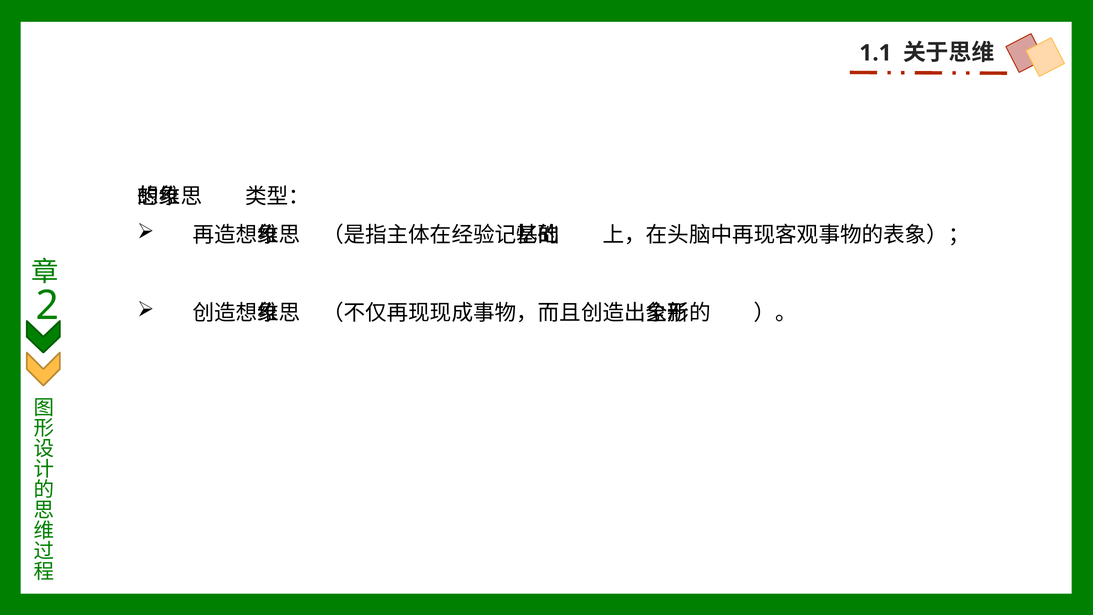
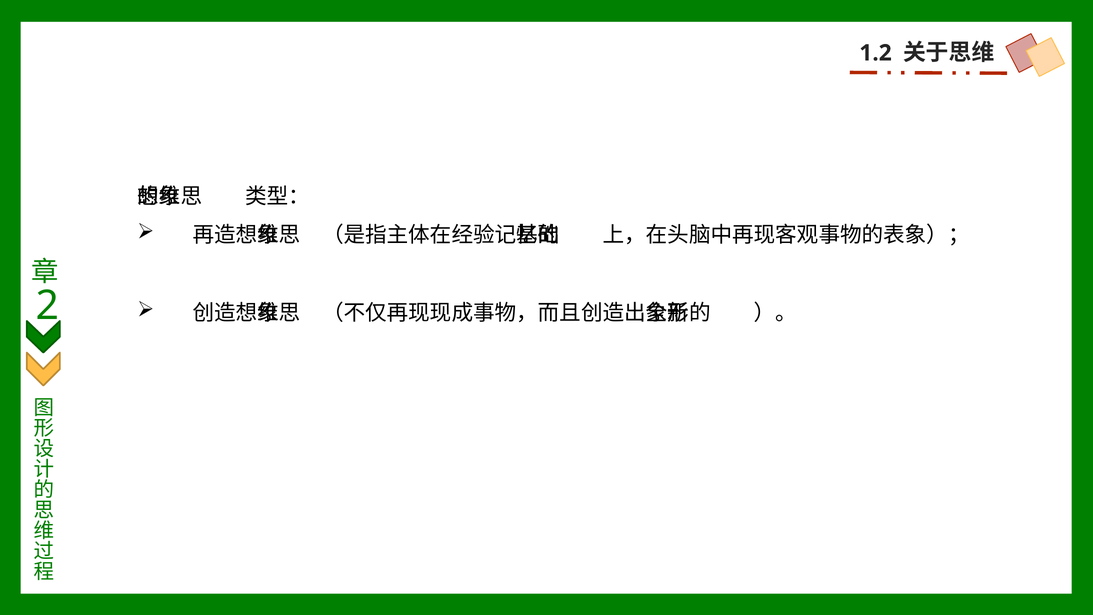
1.1: 1.1 -> 1.2
